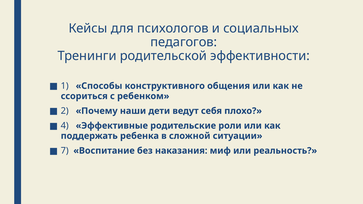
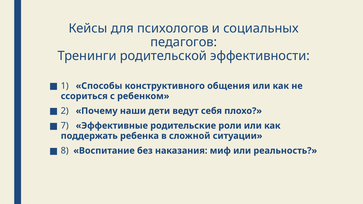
4: 4 -> 7
7: 7 -> 8
